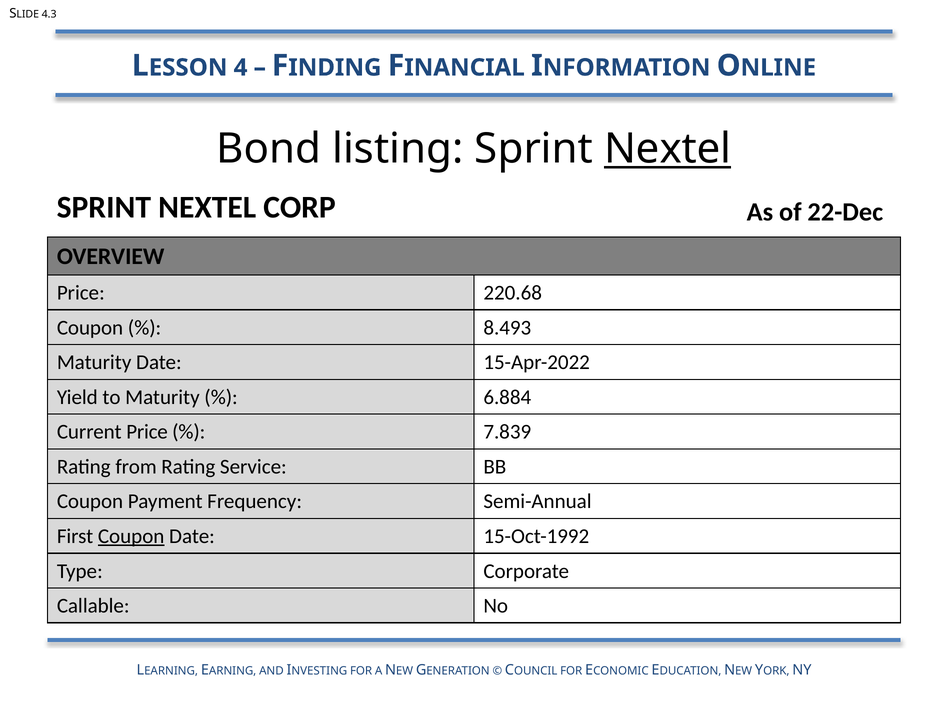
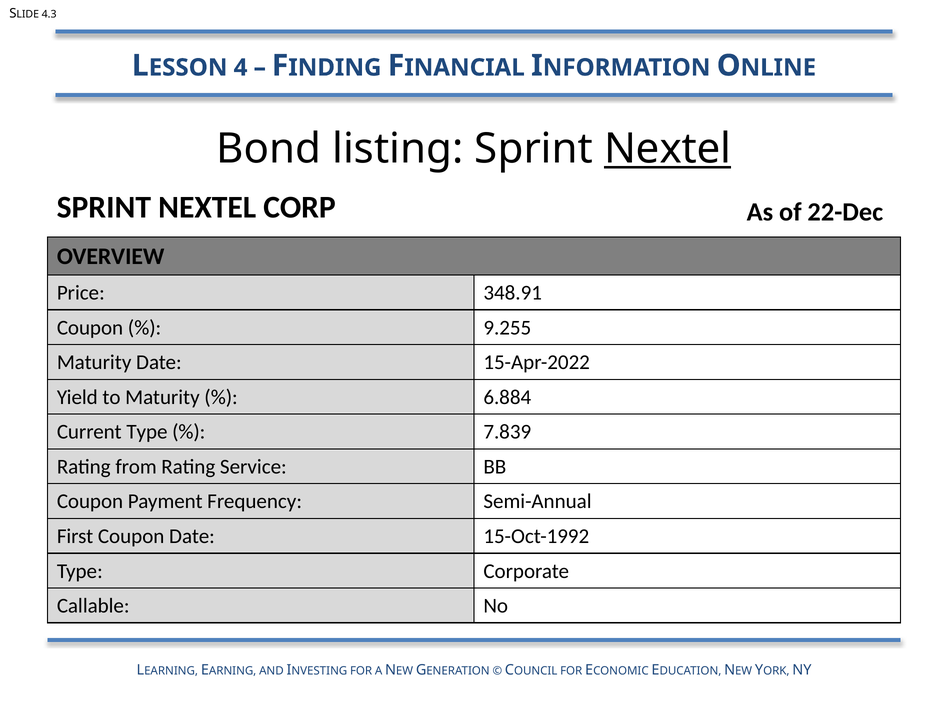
220.68: 220.68 -> 348.91
8.493: 8.493 -> 9.255
Current Price: Price -> Type
Coupon at (131, 536) underline: present -> none
